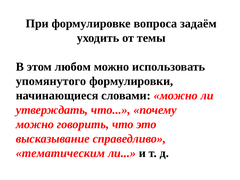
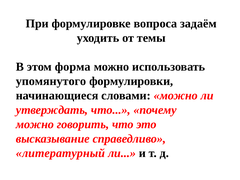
любом: любом -> форма
тематическим: тематическим -> литературный
